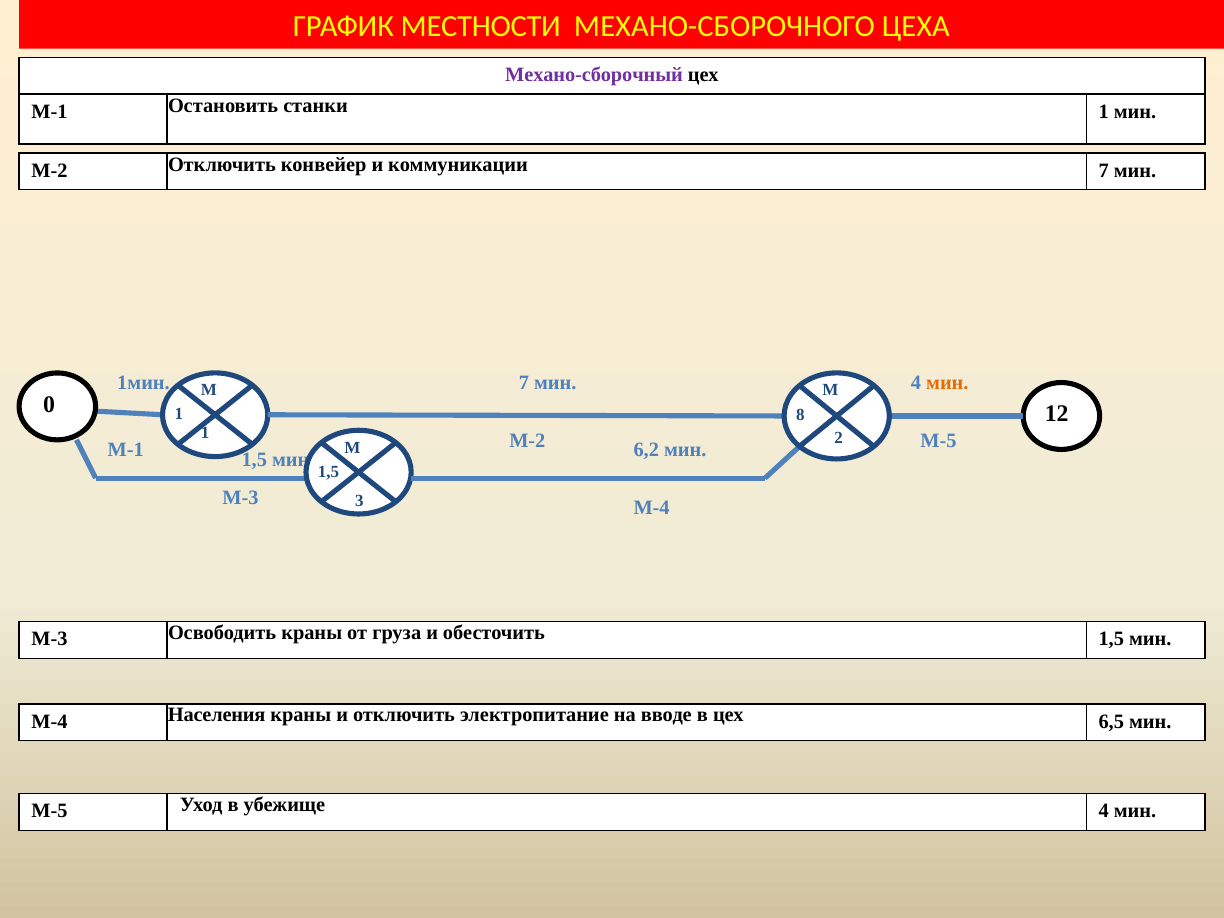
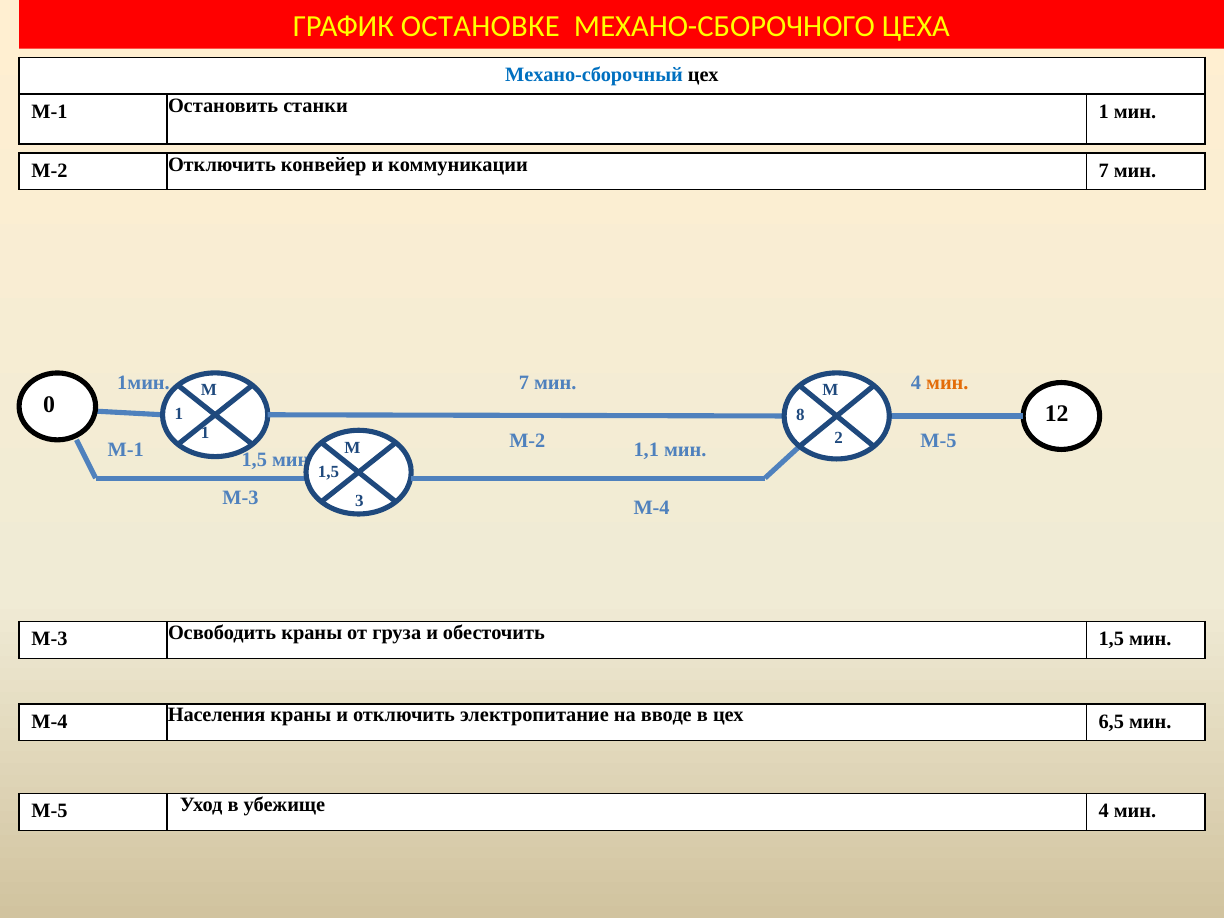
МЕСТНОСТИ: МЕСТНОСТИ -> ОСТАНОВКЕ
Механо-сборочный colour: purple -> blue
6,2: 6,2 -> 1,1
